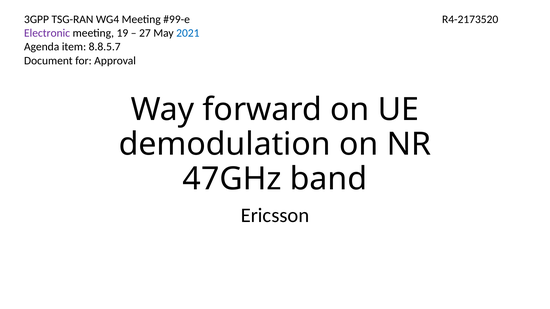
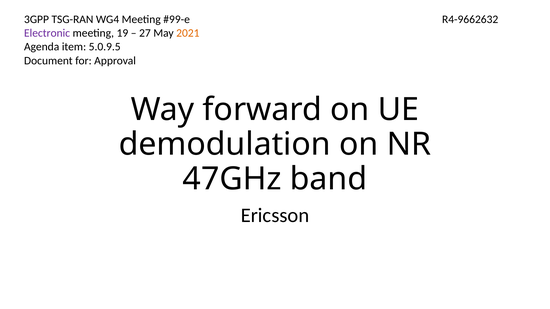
R4-2173520: R4-2173520 -> R4-9662632
2021 colour: blue -> orange
8.8.5.7: 8.8.5.7 -> 5.0.9.5
